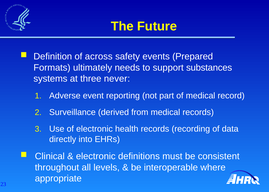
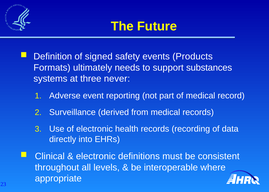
across: across -> signed
Prepared: Prepared -> Products
